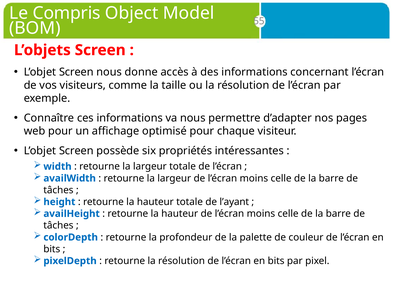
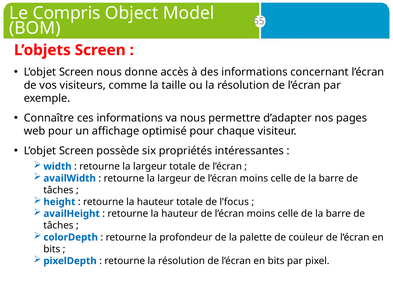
l’ayant: l’ayant -> l’focus
